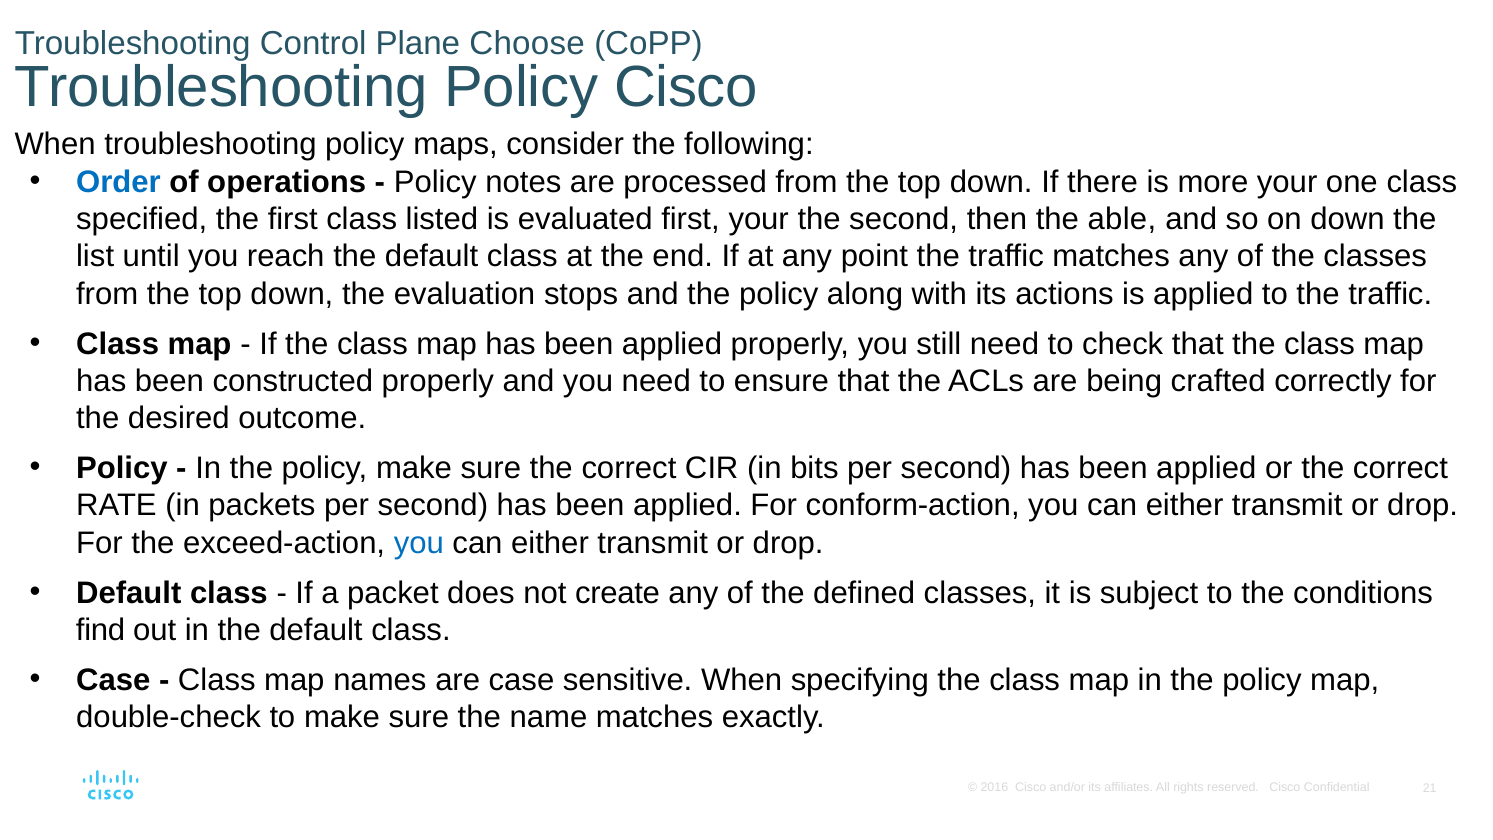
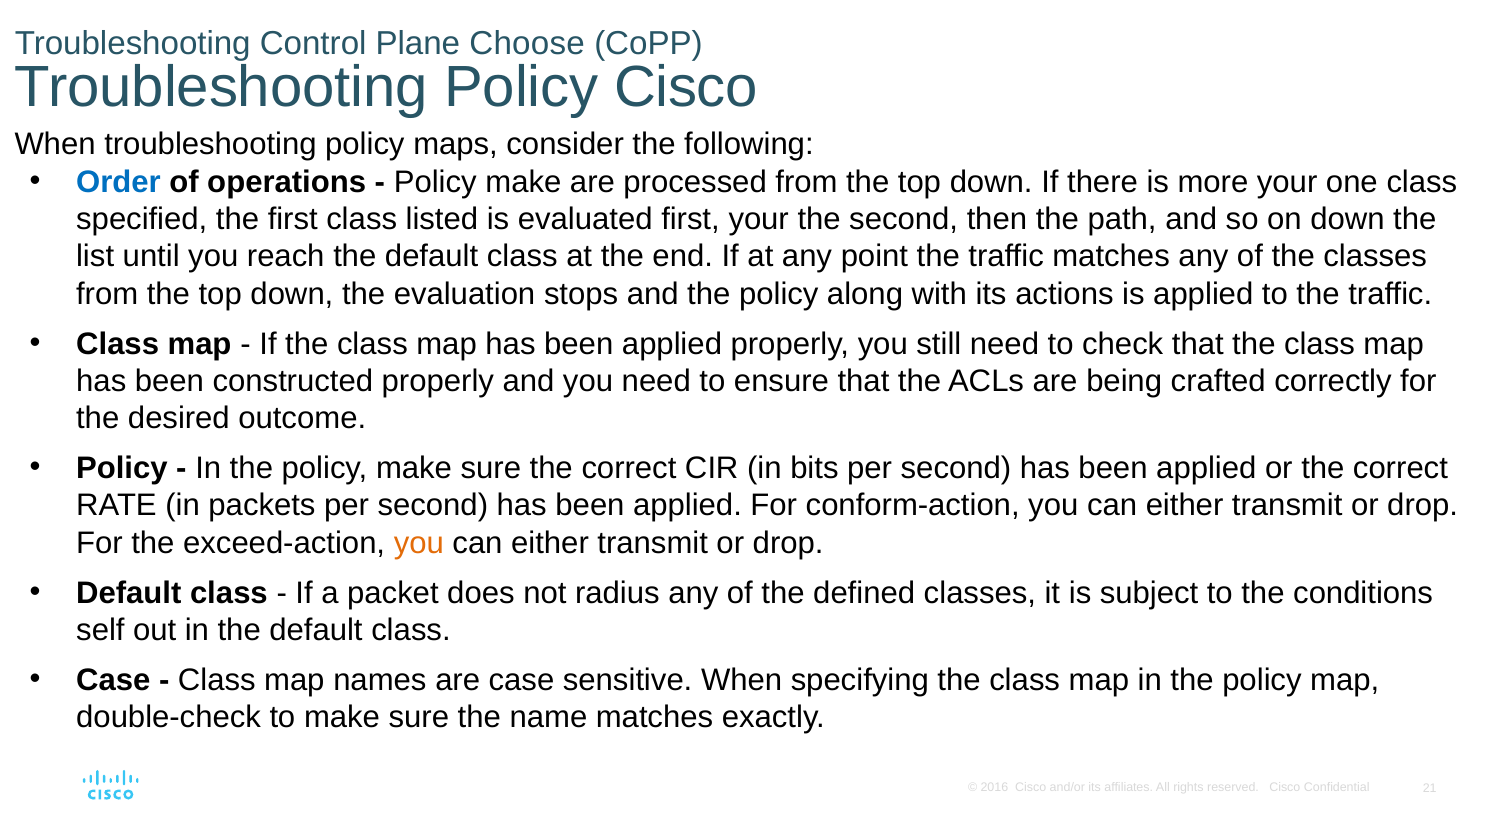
notes at (523, 182): notes -> make
able: able -> path
you at (419, 543) colour: blue -> orange
create: create -> radius
find: find -> self
